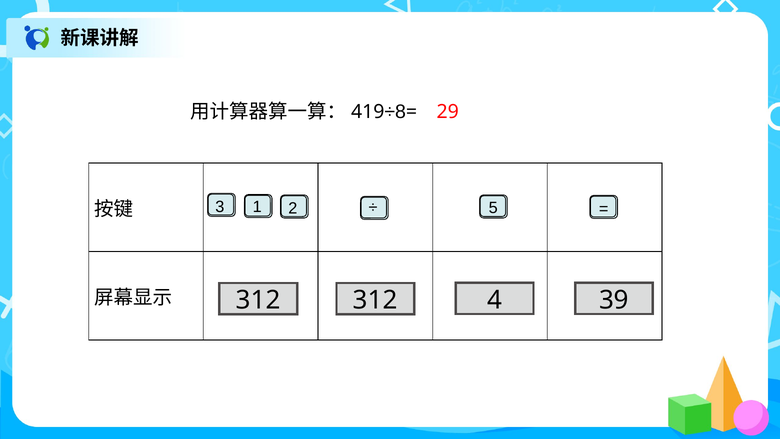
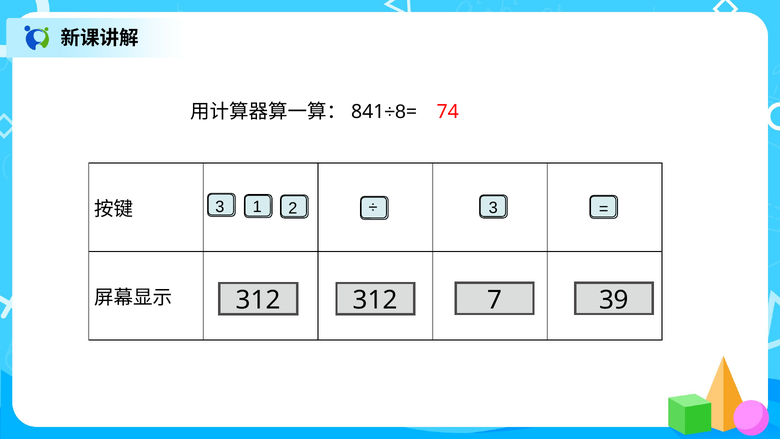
419: 419 -> 841
29: 29 -> 74
2 5: 5 -> 3
4: 4 -> 7
